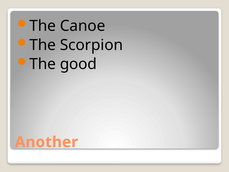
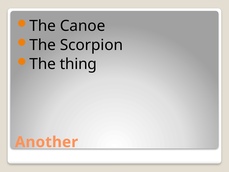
good: good -> thing
